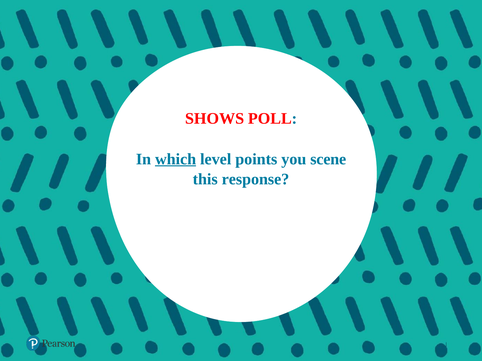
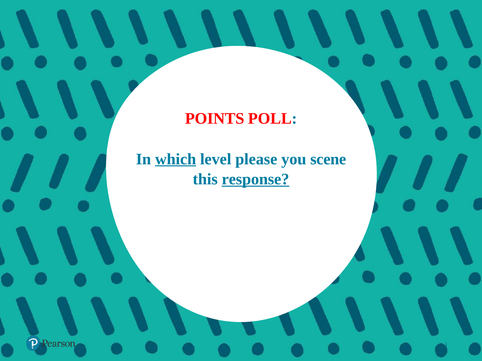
SHOWS: SHOWS -> POINTS
points: points -> please
response underline: none -> present
